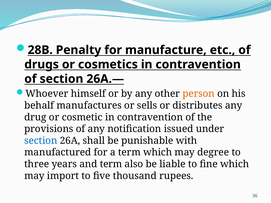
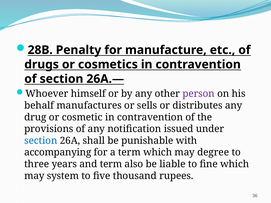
person colour: orange -> purple
manufactured: manufactured -> accompanying
import: import -> system
